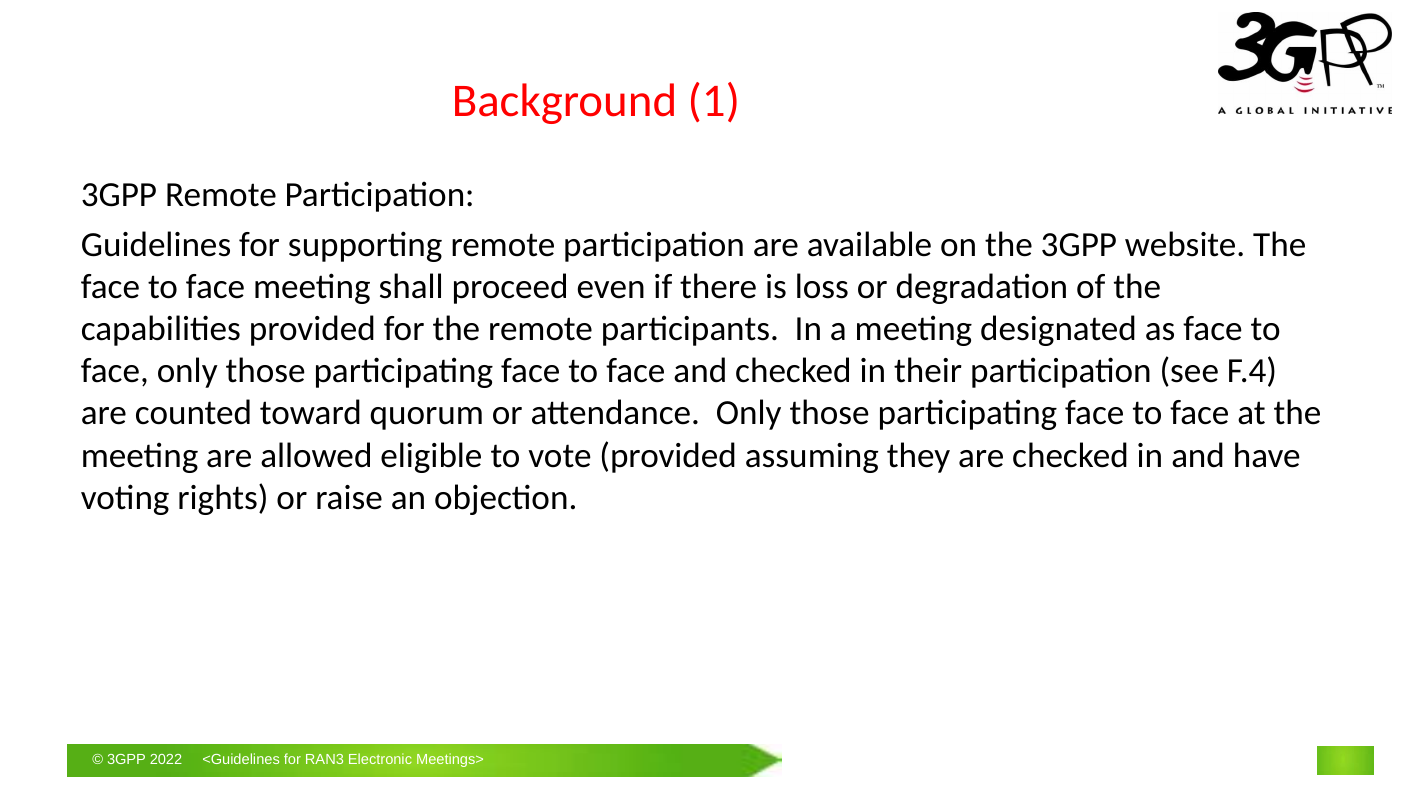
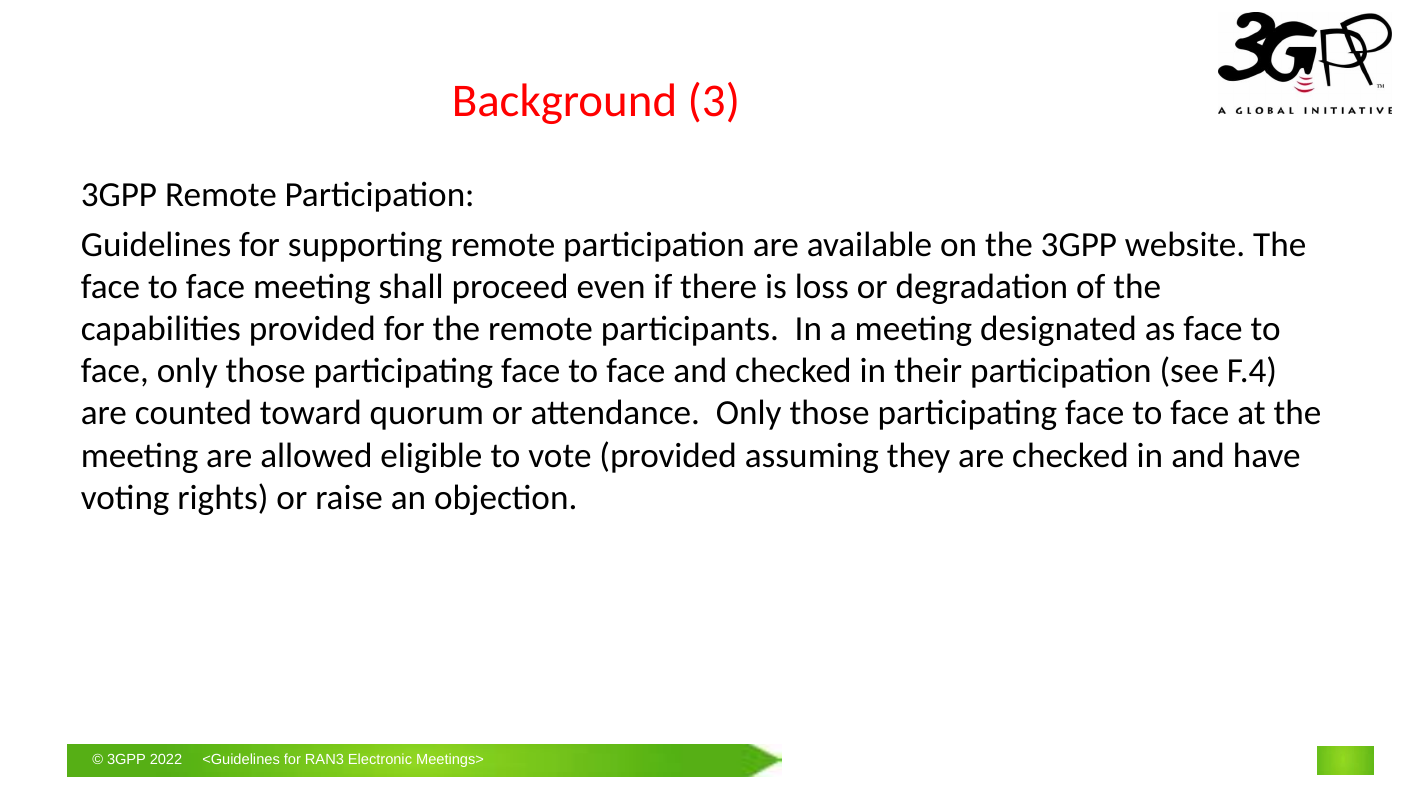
1: 1 -> 3
